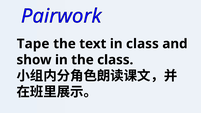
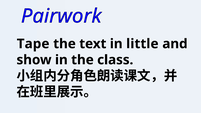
in class: class -> little
